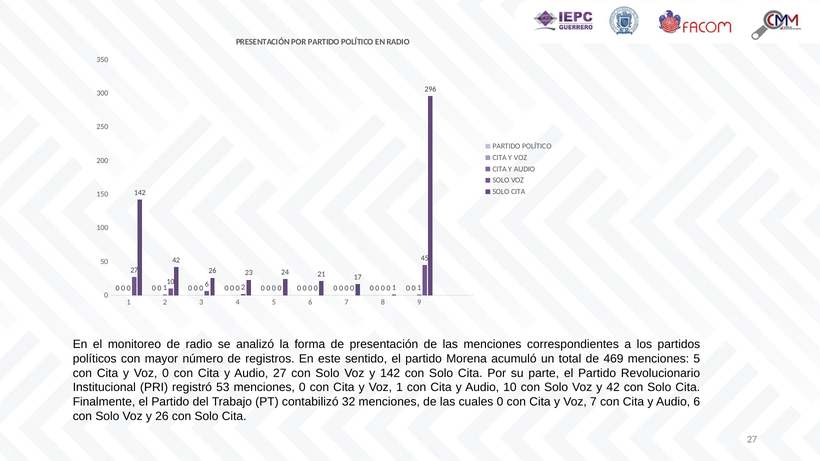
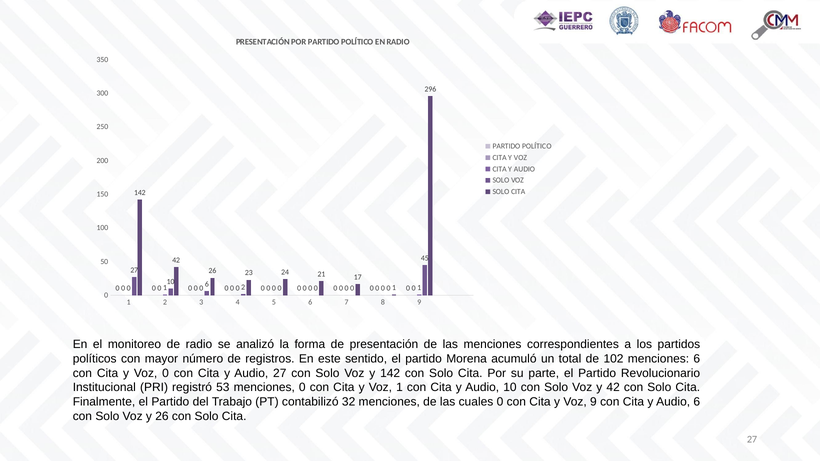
469: 469 -> 102
menciones 5: 5 -> 6
Voz 7: 7 -> 9
